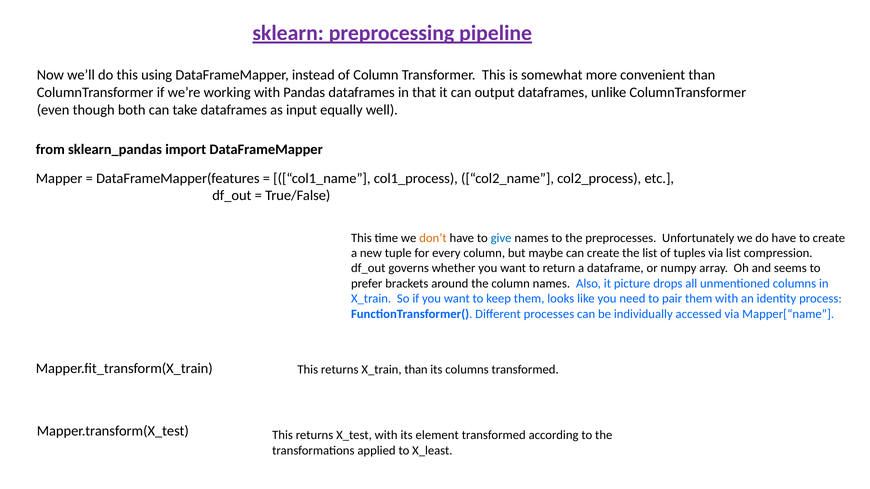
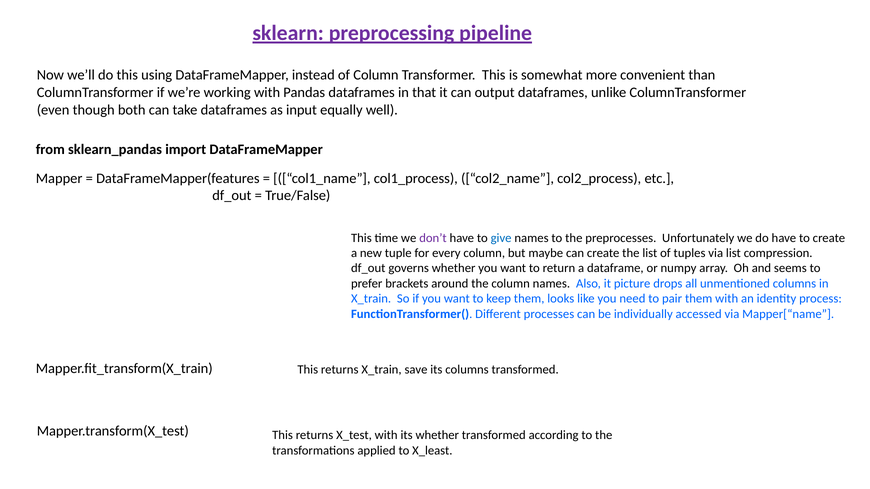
don’t colour: orange -> purple
X_train than: than -> save
its element: element -> whether
